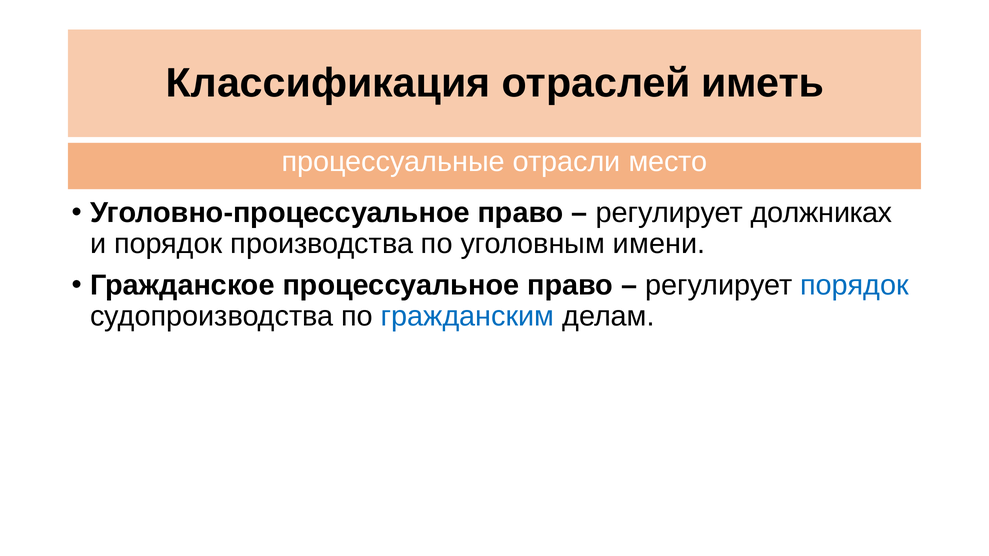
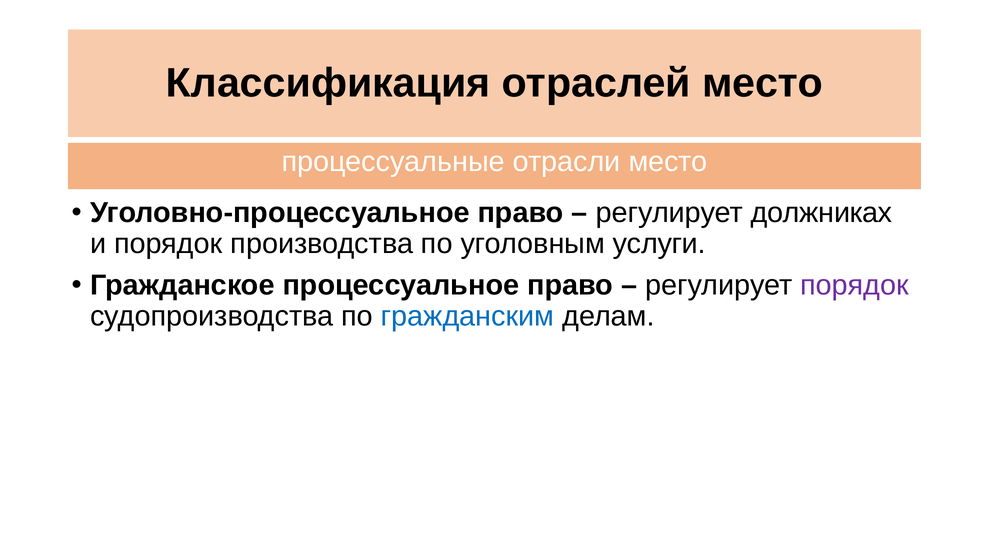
отраслей иметь: иметь -> место
имени: имени -> услуги
порядок at (855, 285) colour: blue -> purple
